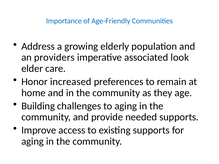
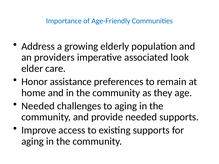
increased: increased -> assistance
Building at (38, 106): Building -> Needed
